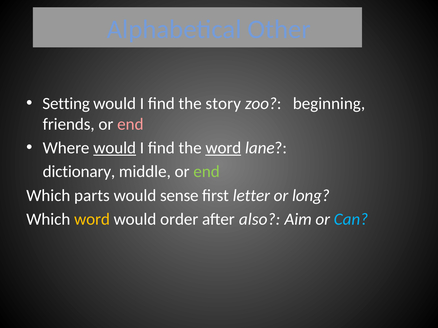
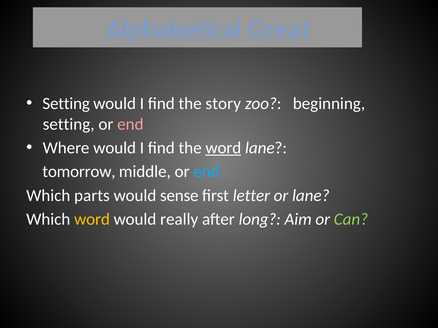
Other: Other -> Great
friends at (69, 124): friends -> setting
would at (115, 148) underline: present -> none
dictionary: dictionary -> tomorrow
end at (207, 172) colour: light green -> light blue
or long: long -> lane
order: order -> really
also: also -> long
Can colour: light blue -> light green
